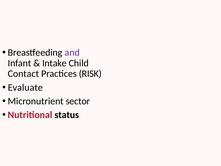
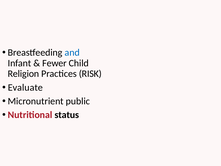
and colour: purple -> blue
Intake: Intake -> Fewer
Contact: Contact -> Religion
sector: sector -> public
